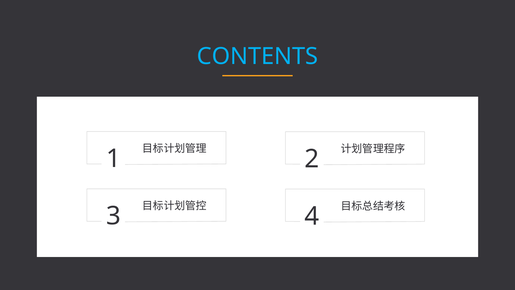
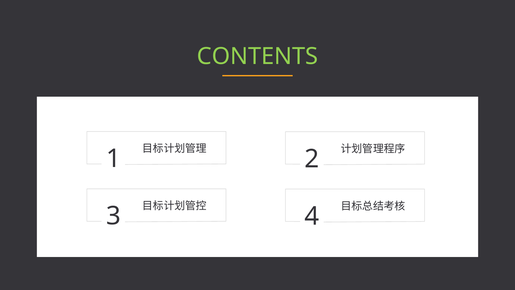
CONTENTS colour: light blue -> light green
